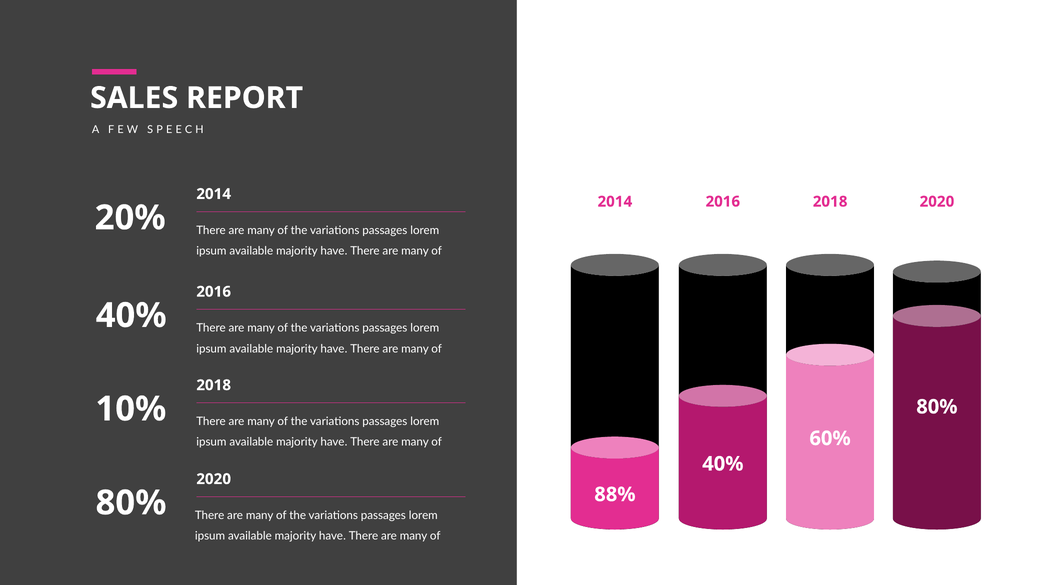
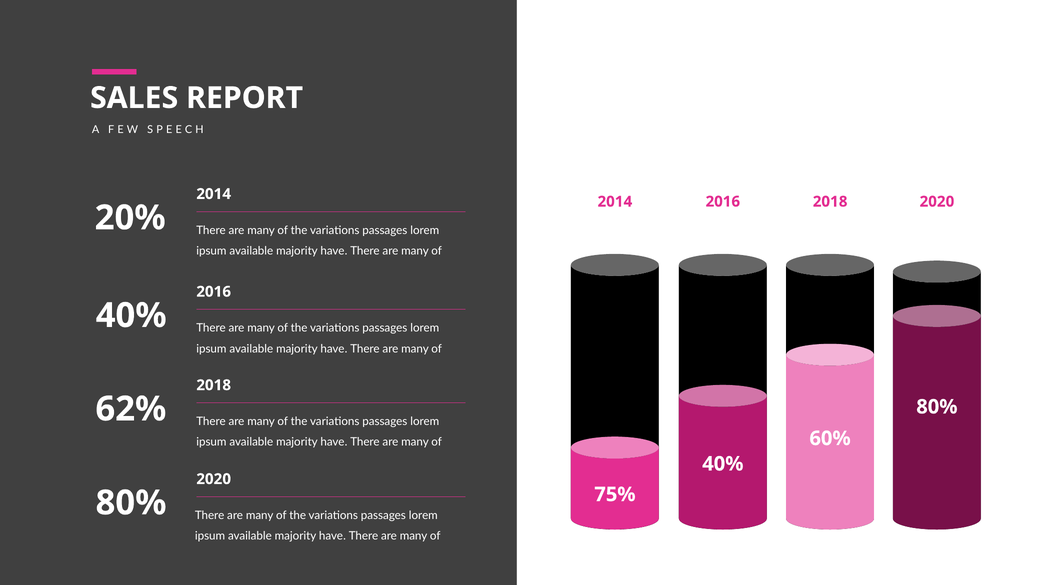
10%: 10% -> 62%
88%: 88% -> 75%
